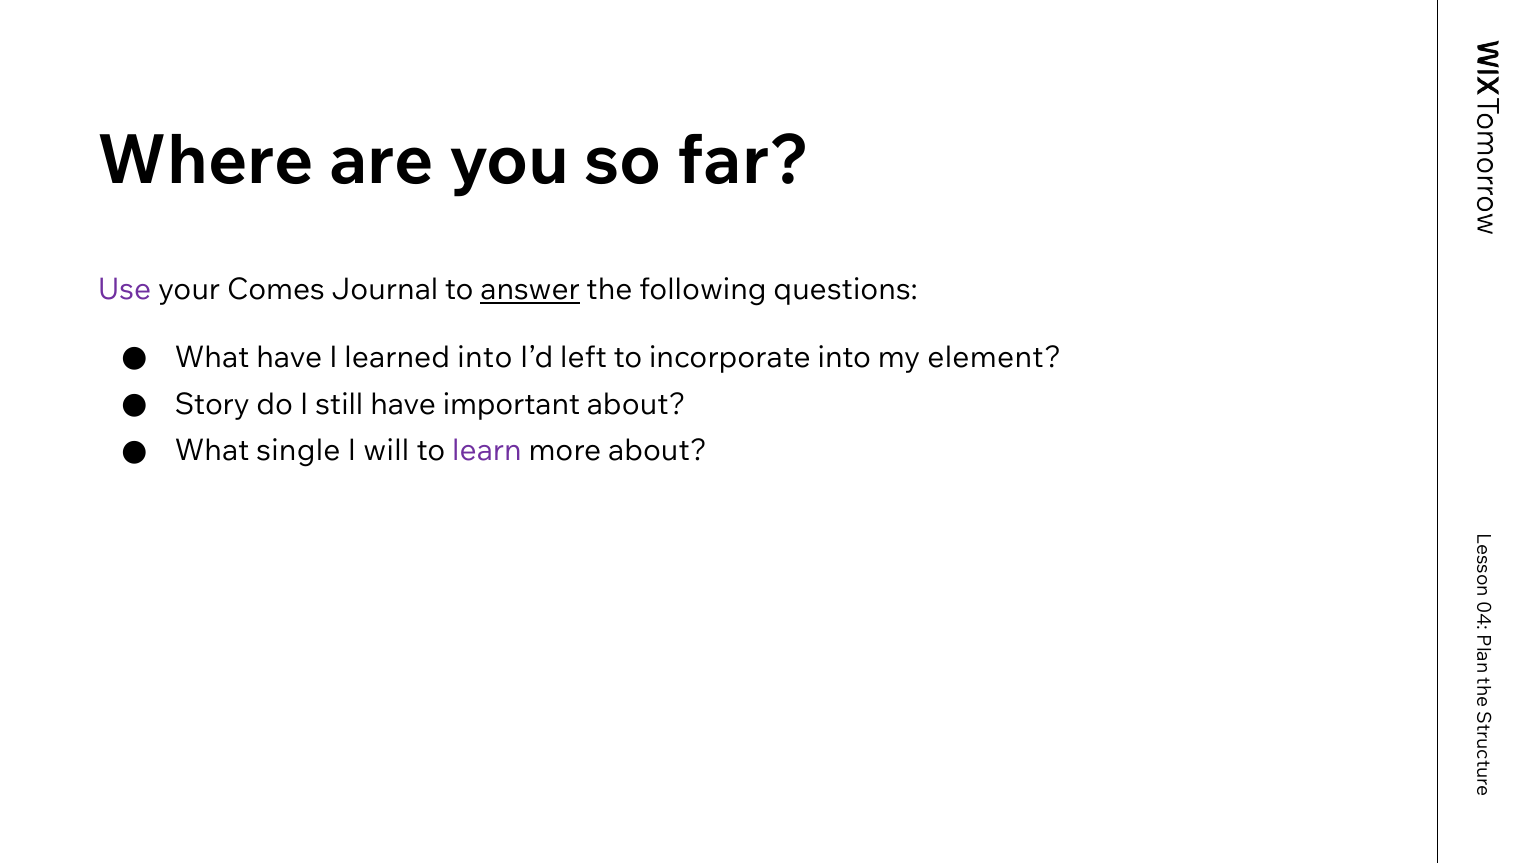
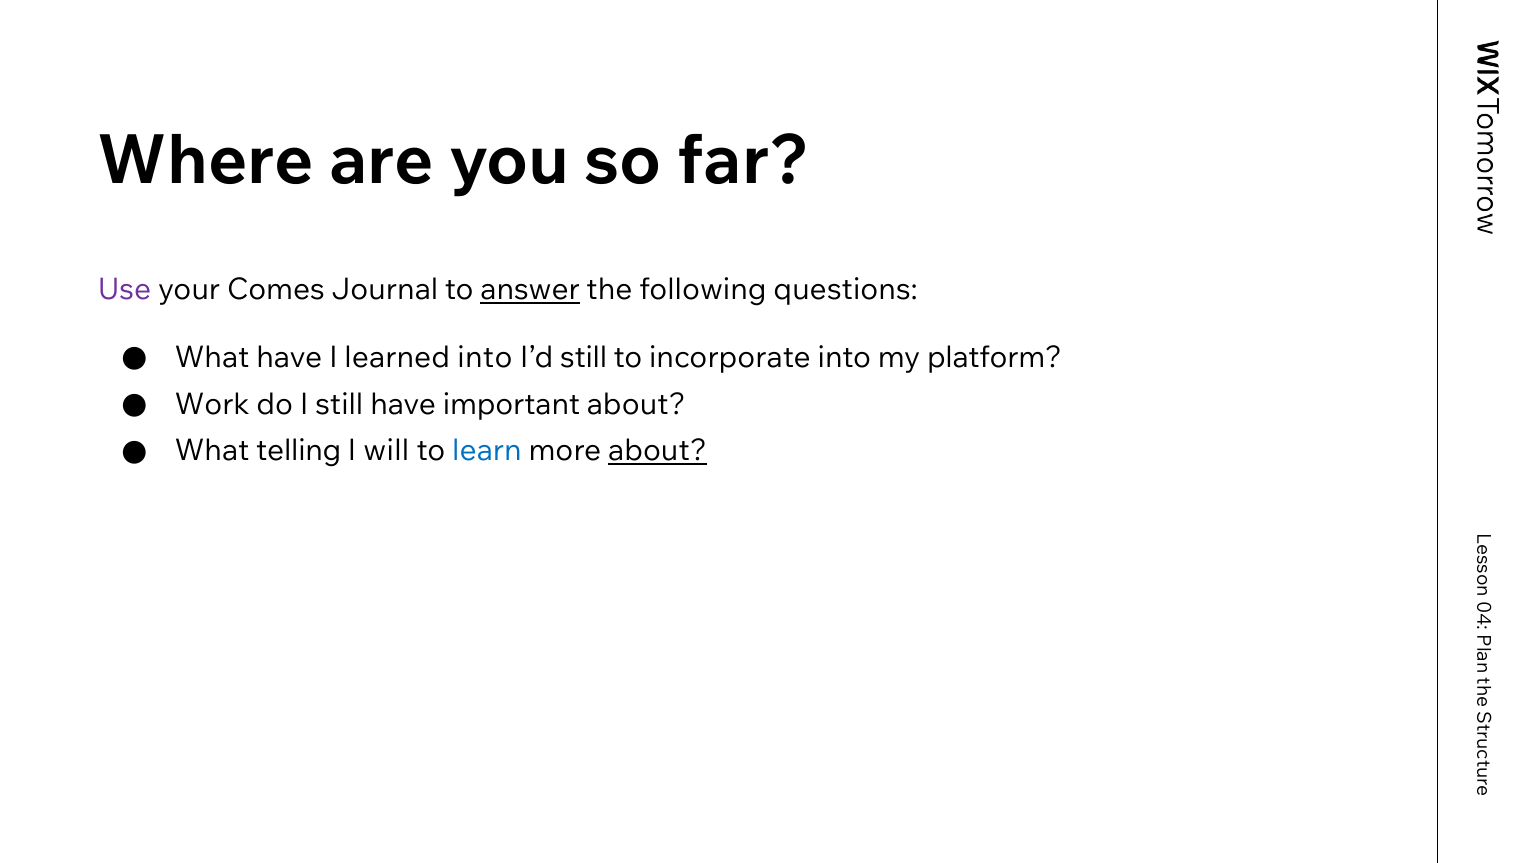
I’d left: left -> still
element: element -> platform
Story: Story -> Work
single: single -> telling
learn colour: purple -> blue
about at (657, 451) underline: none -> present
